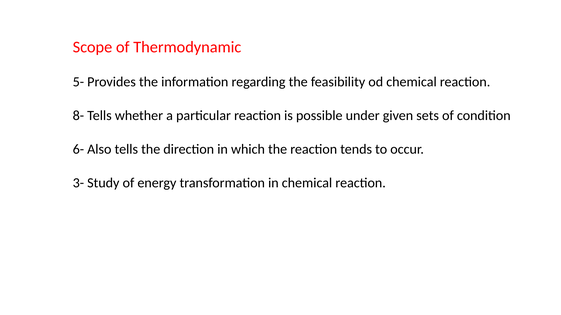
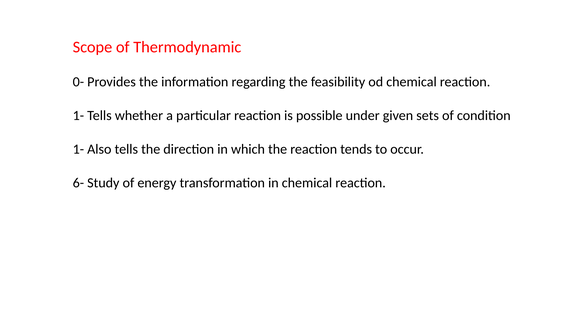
5-: 5- -> 0-
8- at (78, 116): 8- -> 1-
6- at (78, 149): 6- -> 1-
3-: 3- -> 6-
